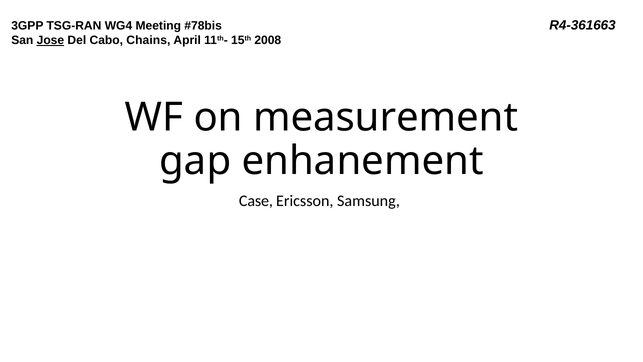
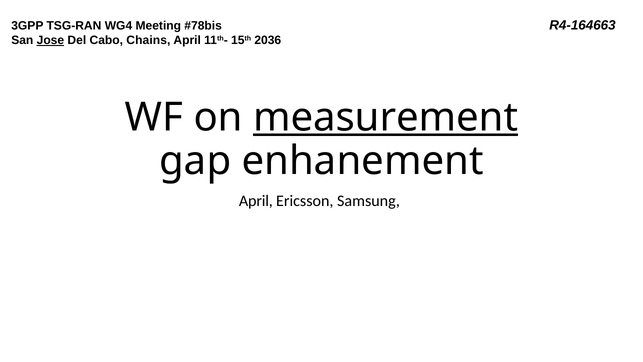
R4-361663: R4-361663 -> R4-164663
2008: 2008 -> 2036
measurement underline: none -> present
Case at (256, 201): Case -> April
